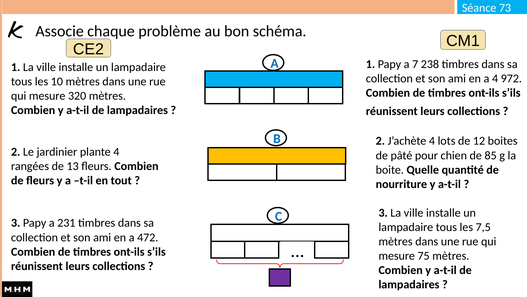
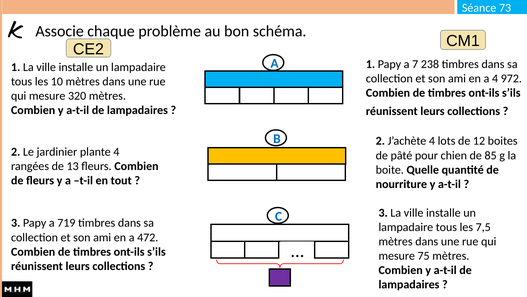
231: 231 -> 719
